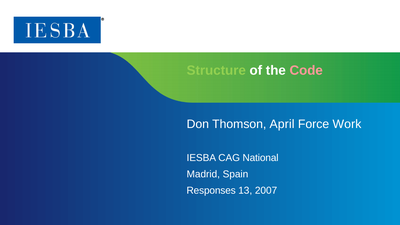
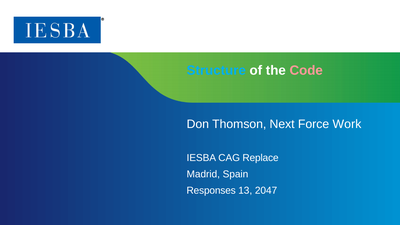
Structure colour: light green -> light blue
April: April -> Next
National: National -> Replace
2007: 2007 -> 2047
